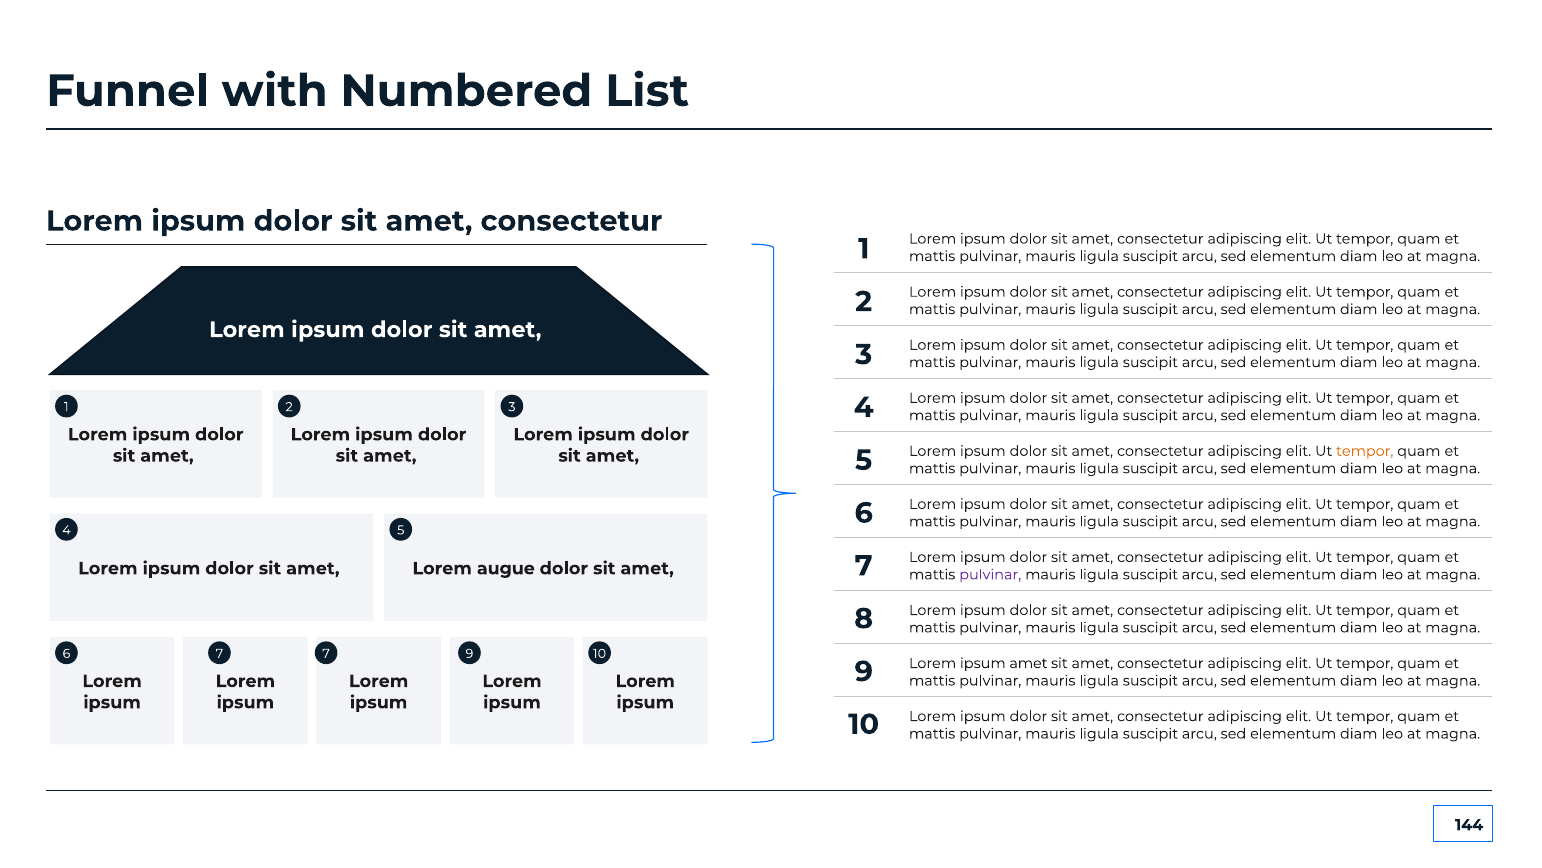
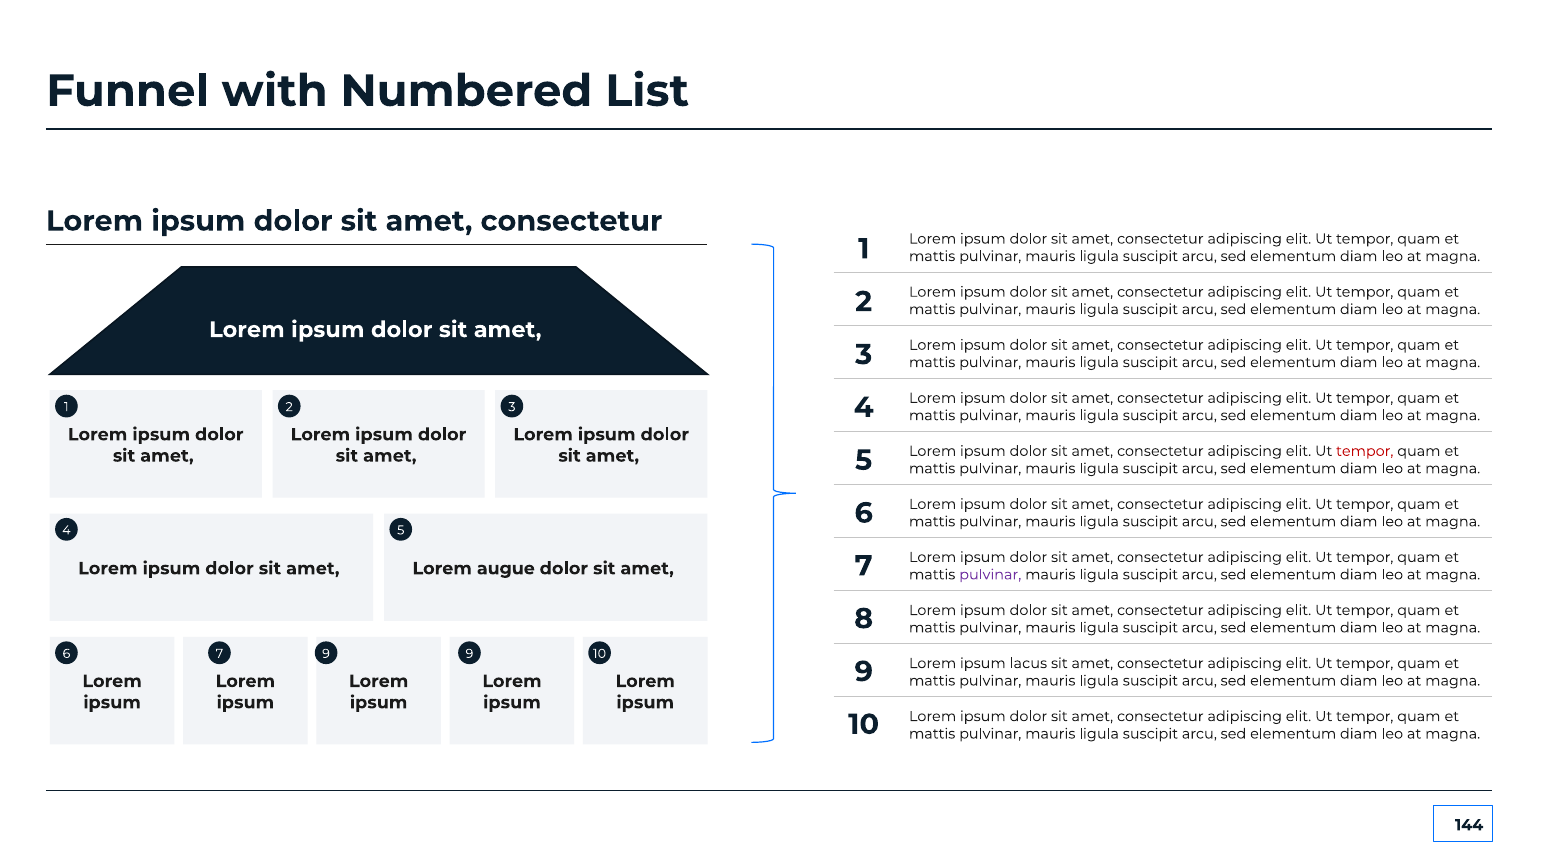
tempor at (1365, 451) colour: orange -> red
7 7: 7 -> 9
ipsum amet: amet -> lacus
